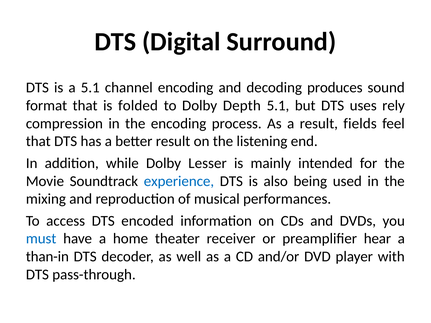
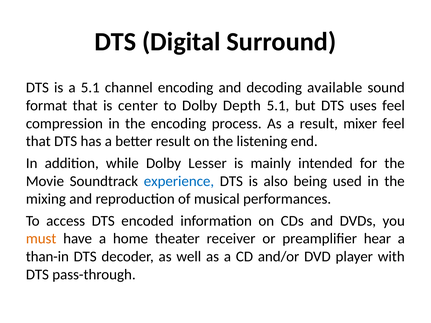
produces: produces -> available
folded: folded -> center
uses rely: rely -> feel
fields: fields -> mixer
must colour: blue -> orange
